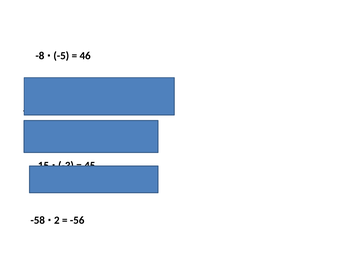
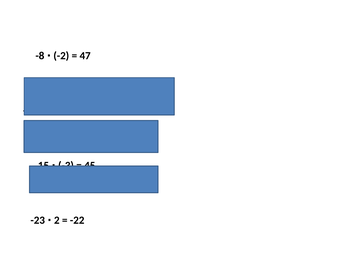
-5: -5 -> -2
46: 46 -> 47
-58: -58 -> -23
-56: -56 -> -22
